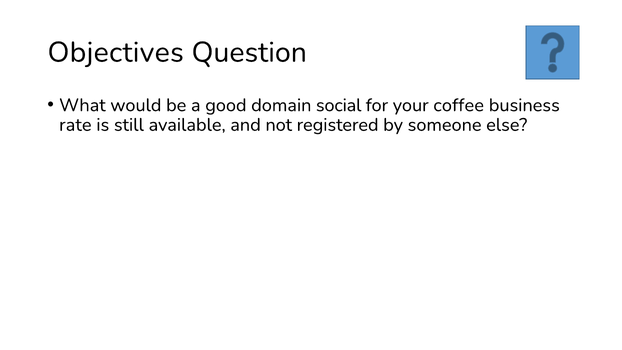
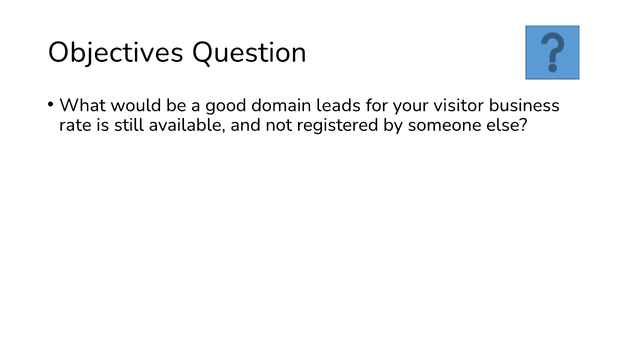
social: social -> leads
coffee: coffee -> visitor
